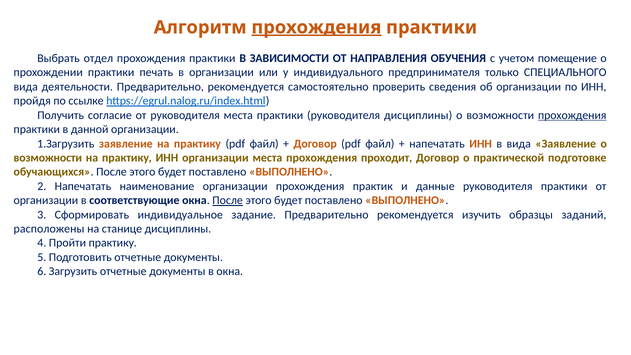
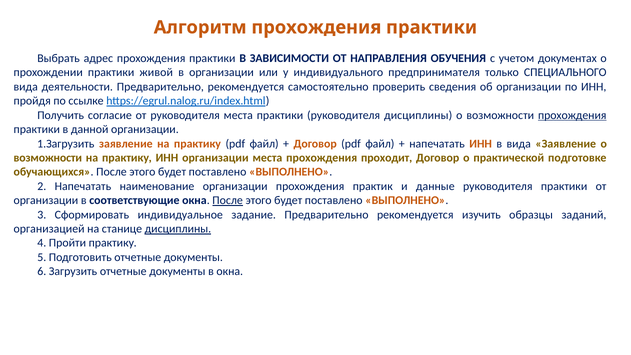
прохождения at (316, 27) underline: present -> none
отдел: отдел -> адрес
помещение: помещение -> документах
печать: печать -> живой
расположены: расположены -> организацией
дисциплины at (178, 229) underline: none -> present
